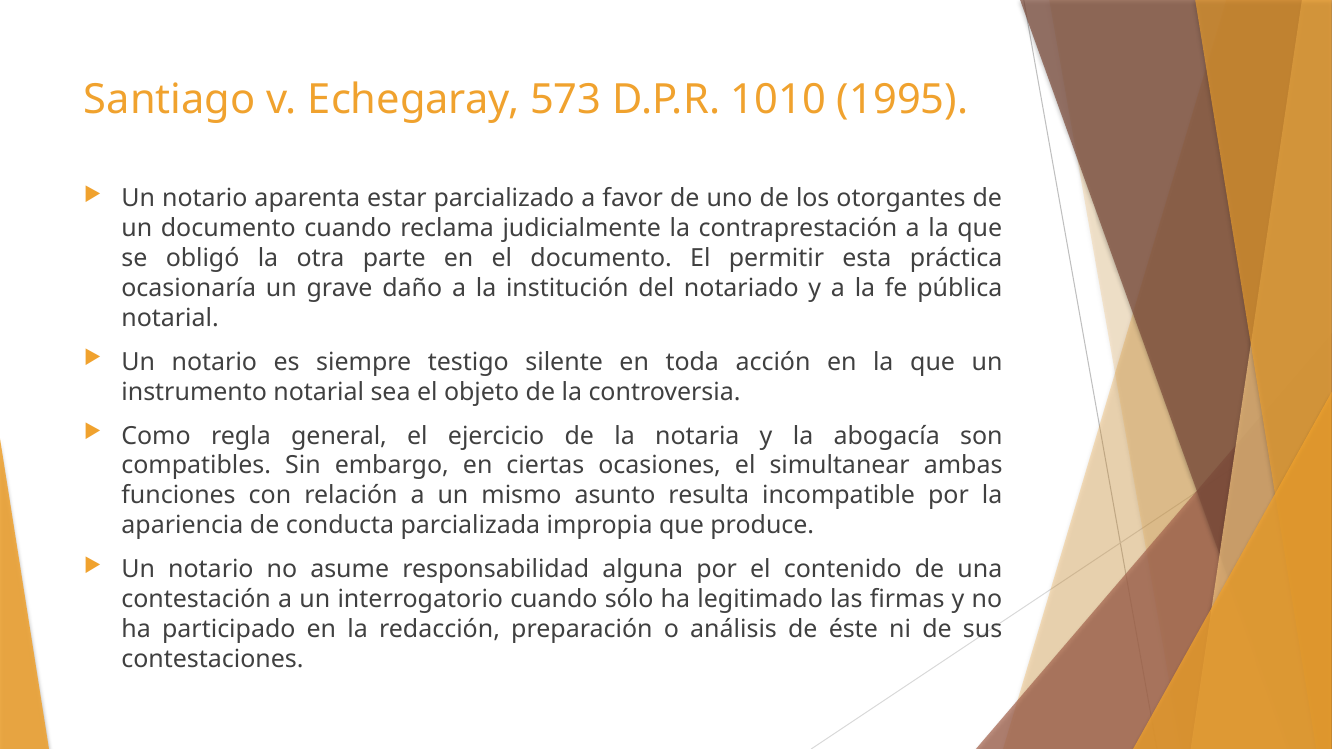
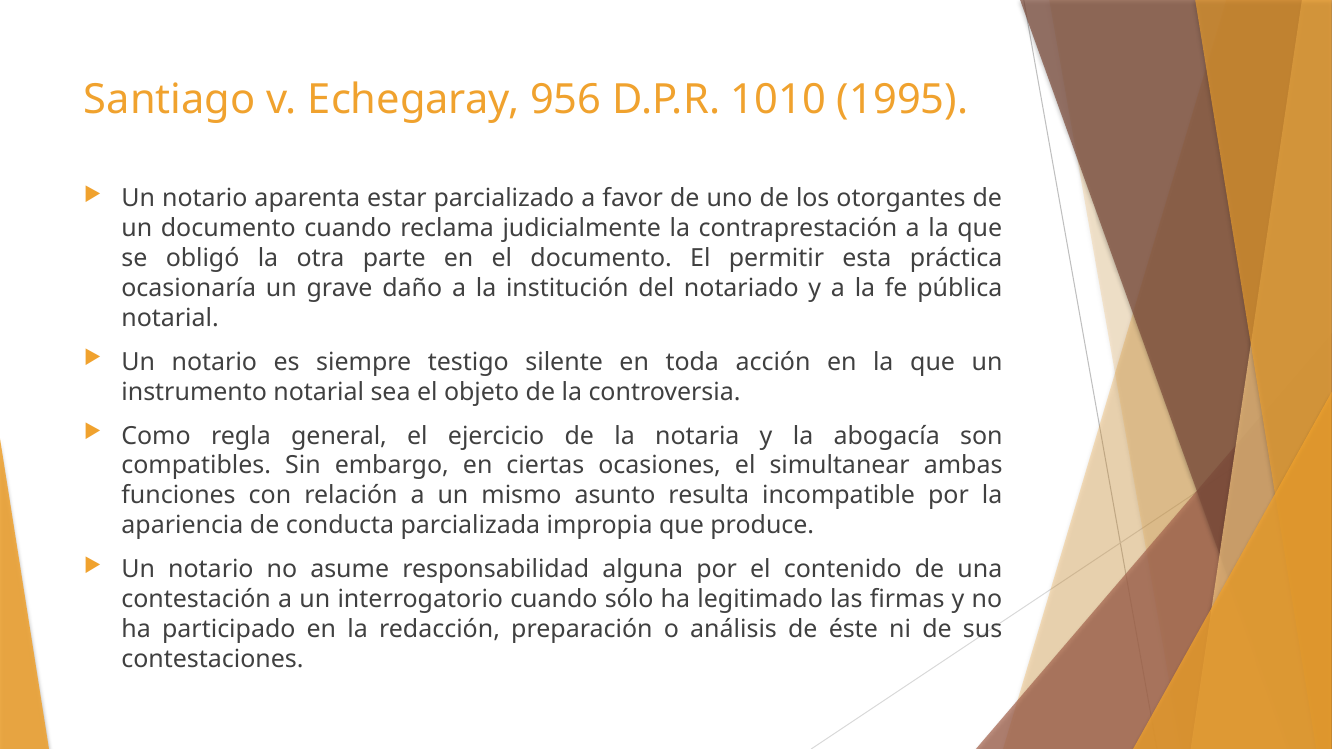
573: 573 -> 956
